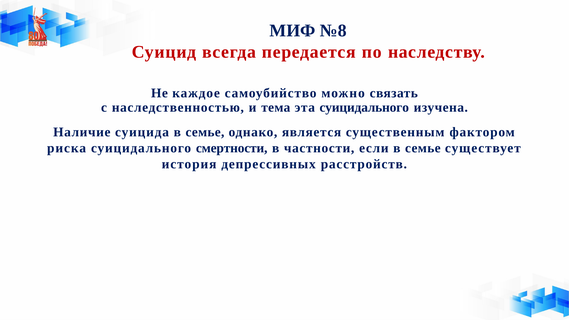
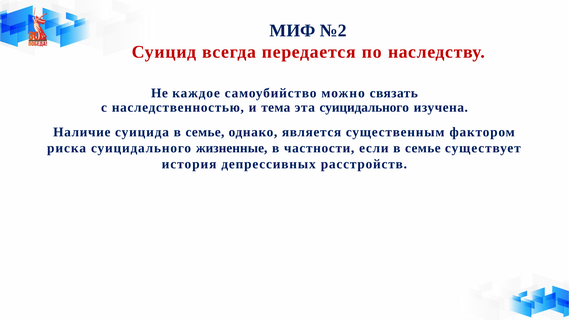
№8: №8 -> №2
смертности: смертности -> жизненные
